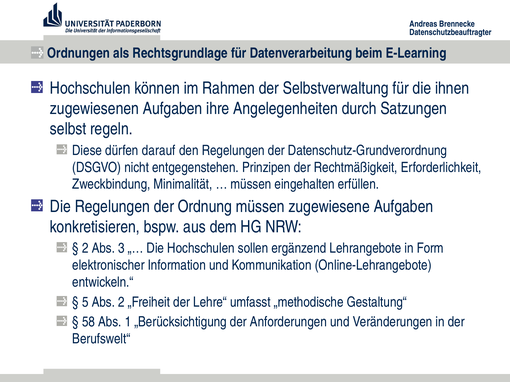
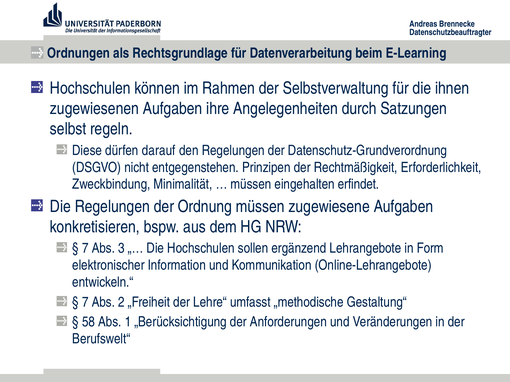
erfüllen: erfüllen -> erfindet
2 at (85, 249): 2 -> 7
5 at (85, 302): 5 -> 7
